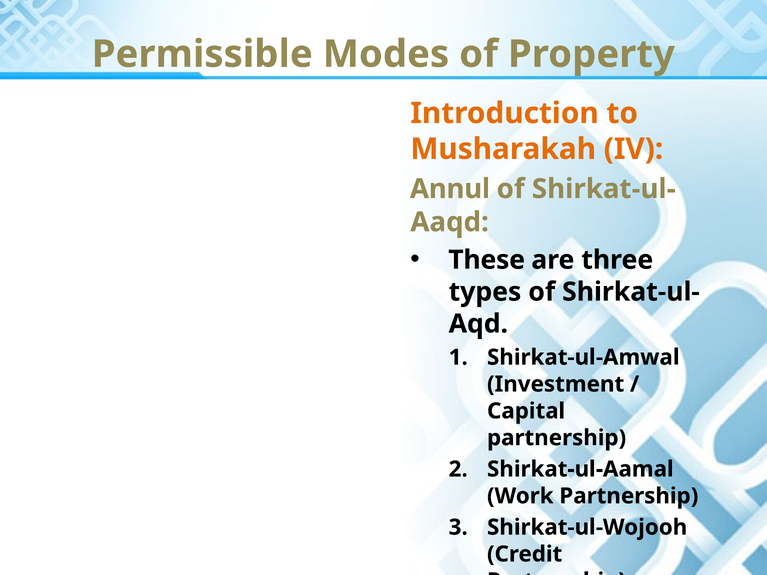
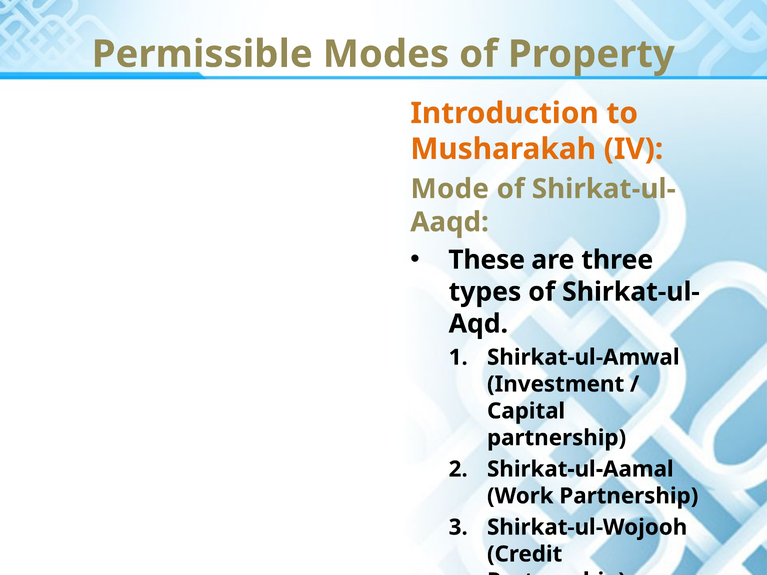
Annul: Annul -> Mode
